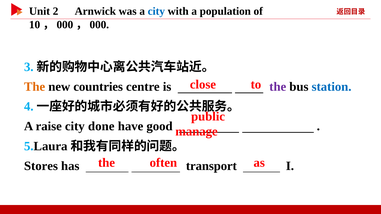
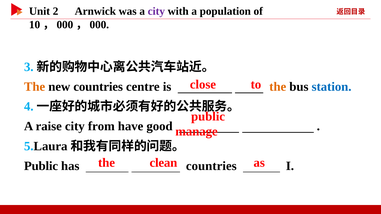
city at (156, 11) colour: blue -> purple
the at (278, 87) colour: purple -> orange
done: done -> from
often: often -> clean
Stores at (41, 166): Stores -> Public
has transport: transport -> countries
